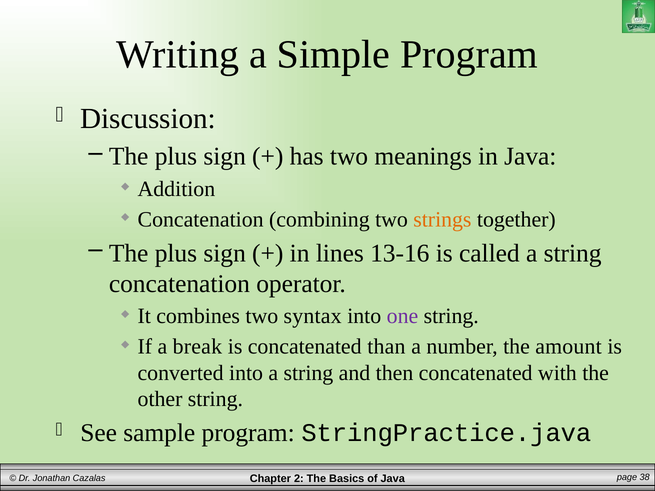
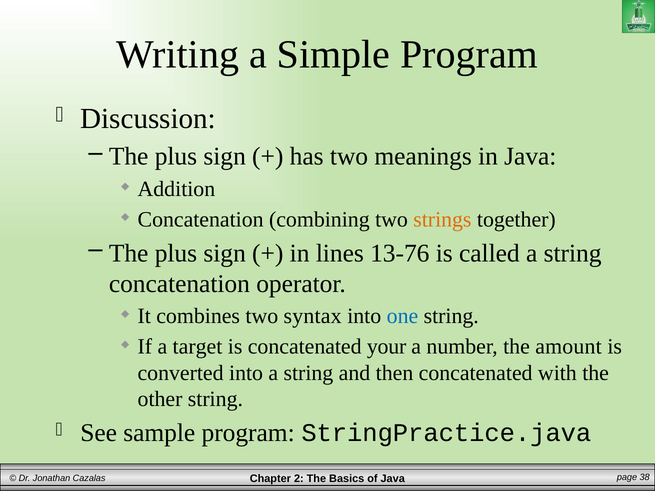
13-16: 13-16 -> 13-76
one colour: purple -> blue
break: break -> target
than: than -> your
